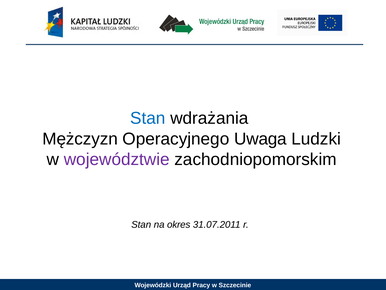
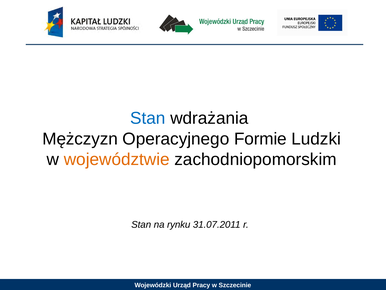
Uwaga: Uwaga -> Formie
województwie colour: purple -> orange
okres: okres -> rynku
